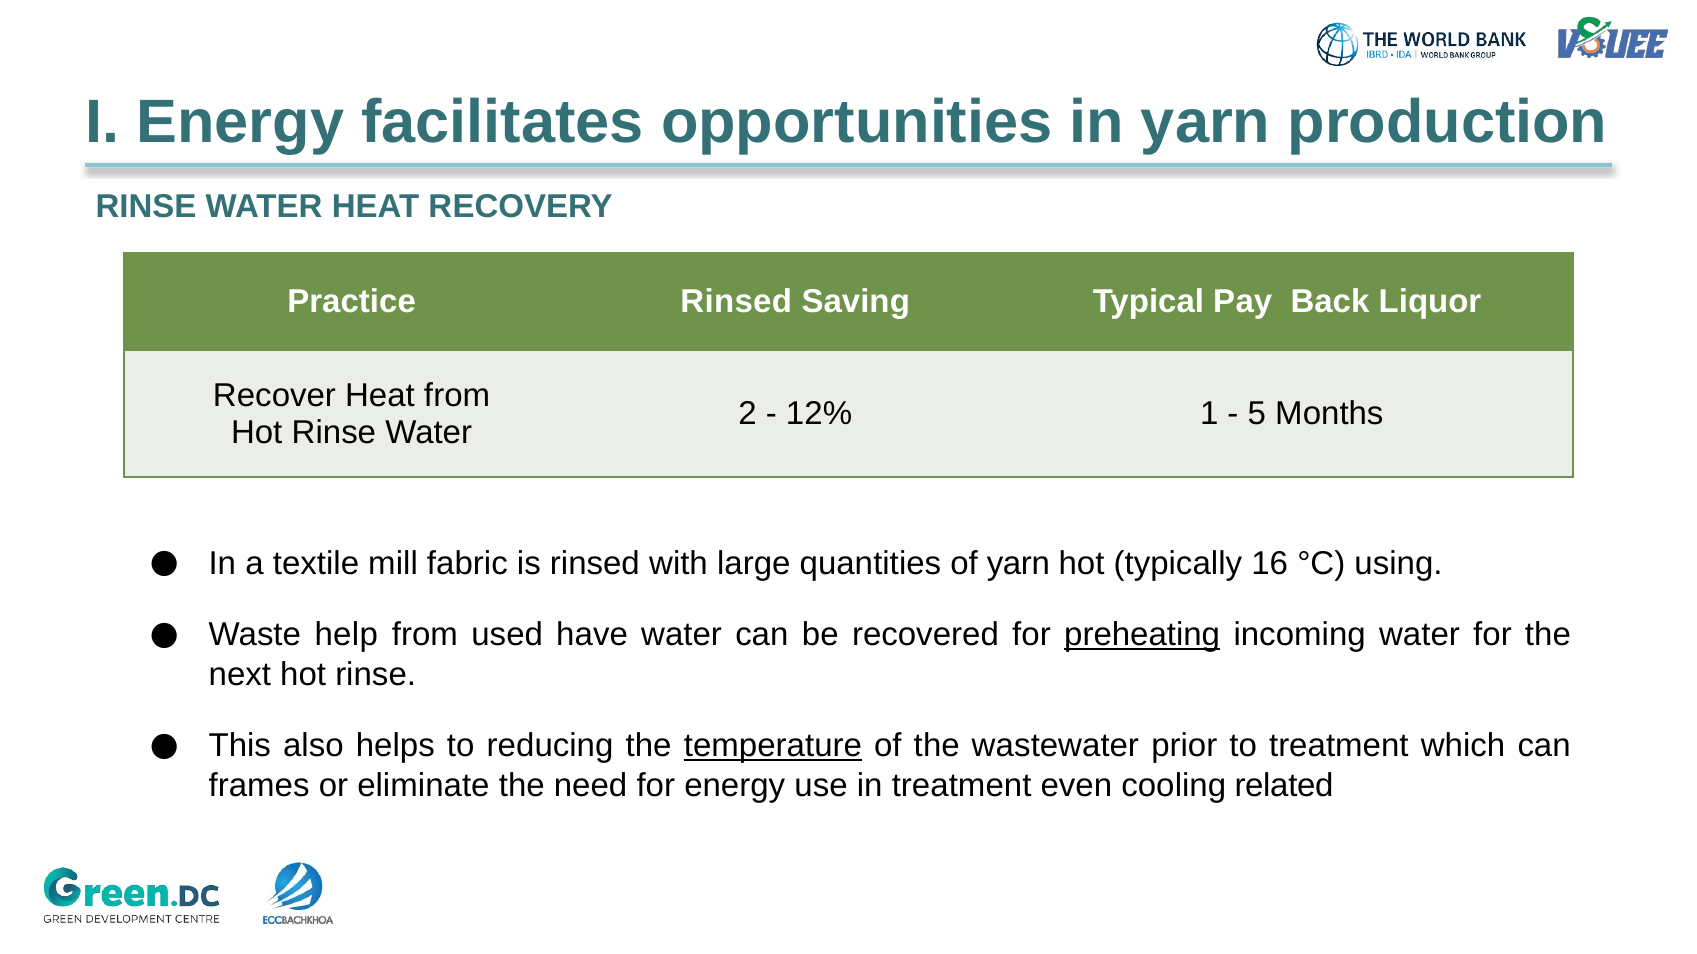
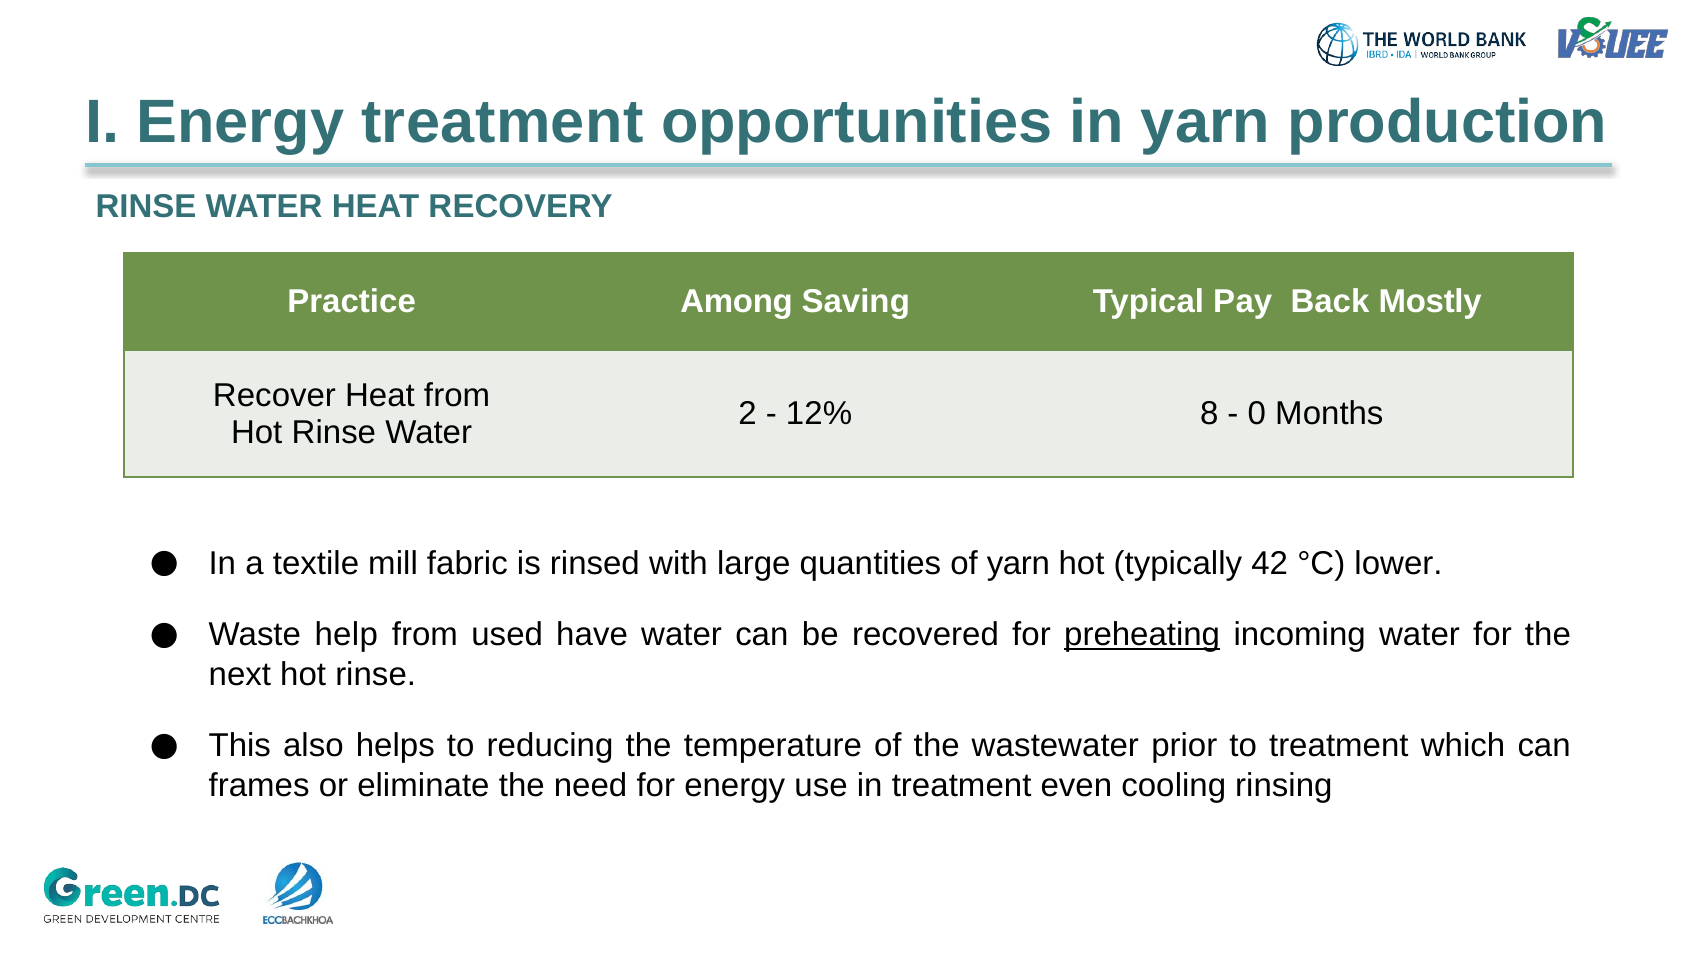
Energy facilitates: facilitates -> treatment
Practice Rinsed: Rinsed -> Among
Liquor: Liquor -> Mostly
1: 1 -> 8
5: 5 -> 0
16: 16 -> 42
using: using -> lower
temperature underline: present -> none
related: related -> rinsing
